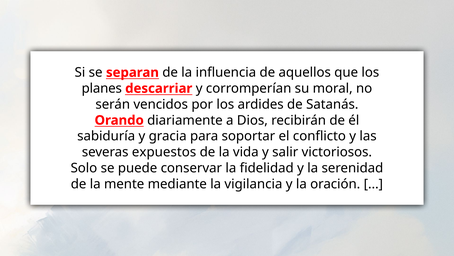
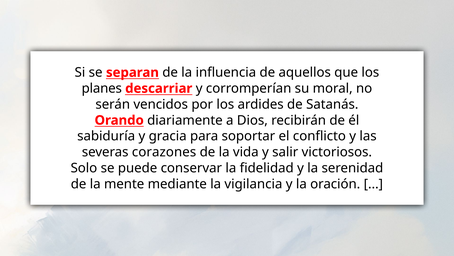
expuestos: expuestos -> corazones
